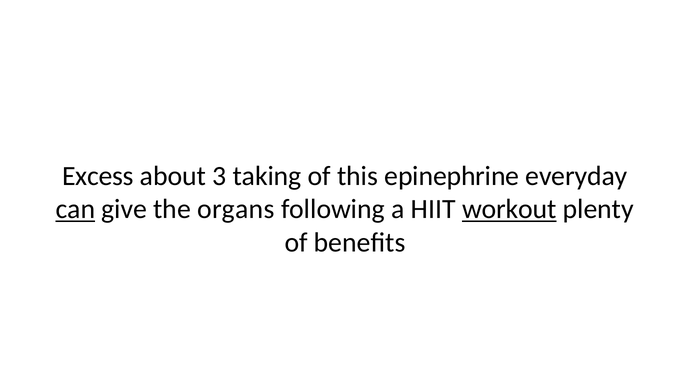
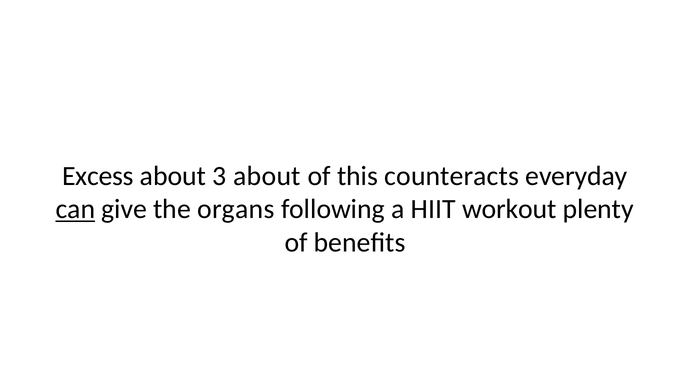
3 taking: taking -> about
epinephrine: epinephrine -> counteracts
workout underline: present -> none
